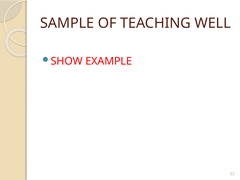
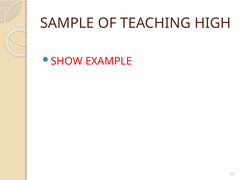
WELL: WELL -> HIGH
